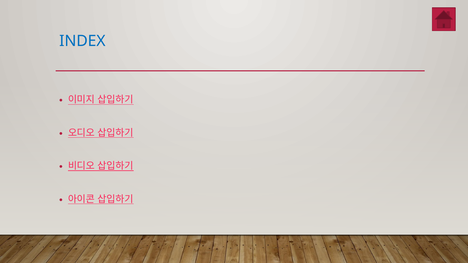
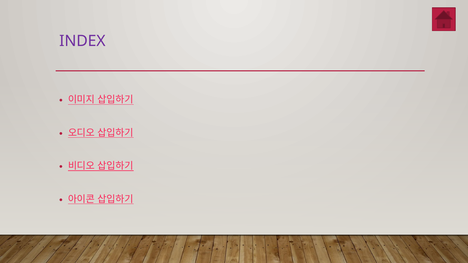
INDEX colour: blue -> purple
